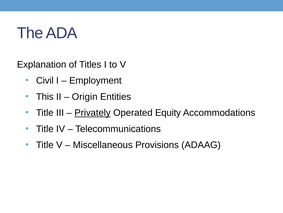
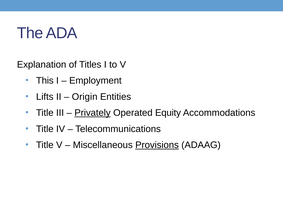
Civil: Civil -> This
This: This -> Lifts
Provisions underline: none -> present
